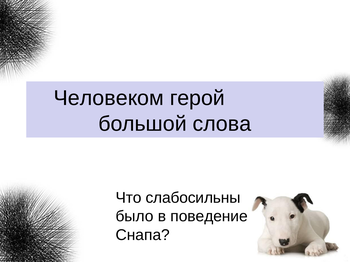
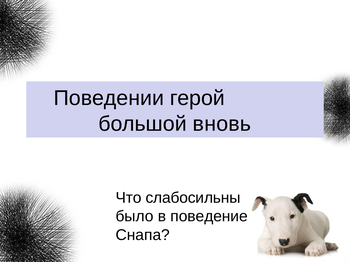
Человеком: Человеком -> Поведении
слова: слова -> вновь
